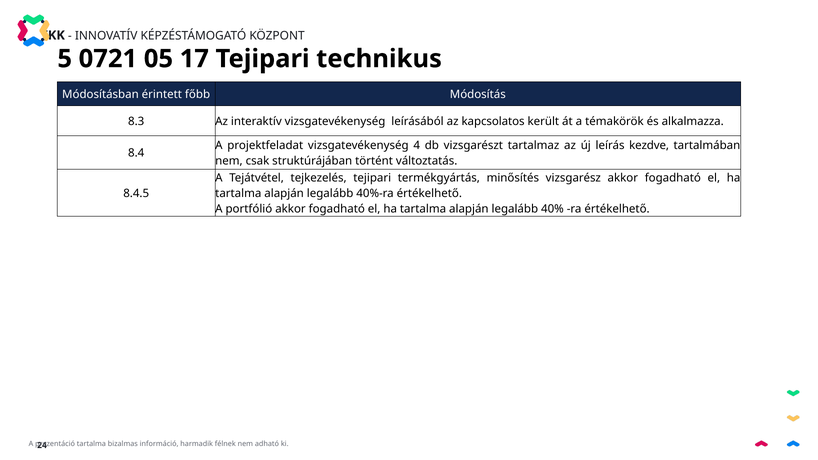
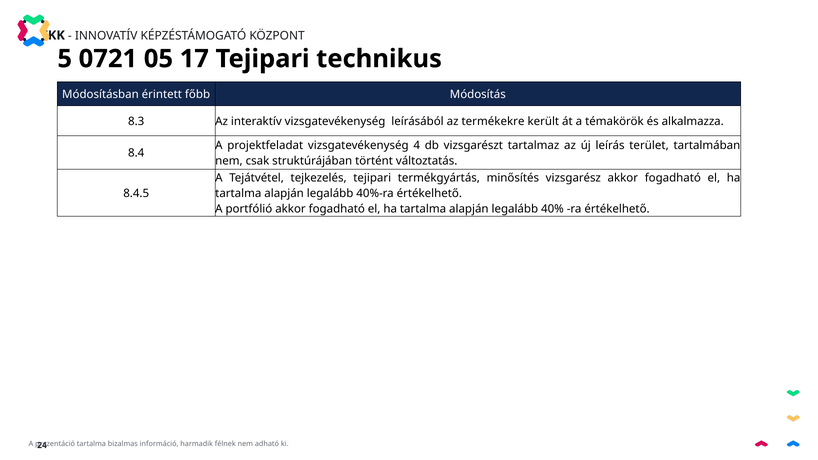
kapcsolatos: kapcsolatos -> termékekre
kezdve: kezdve -> terület
